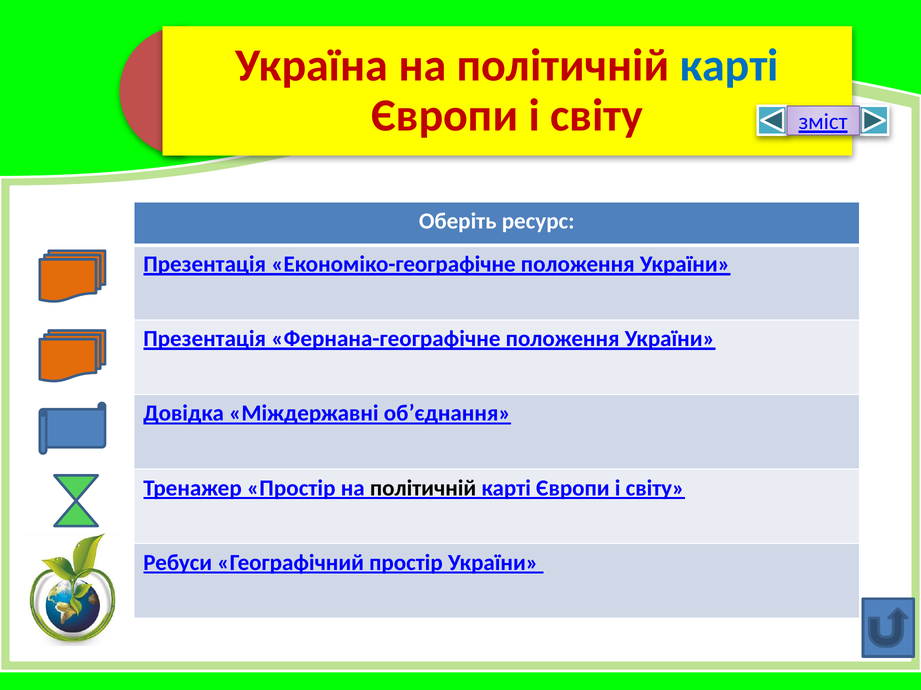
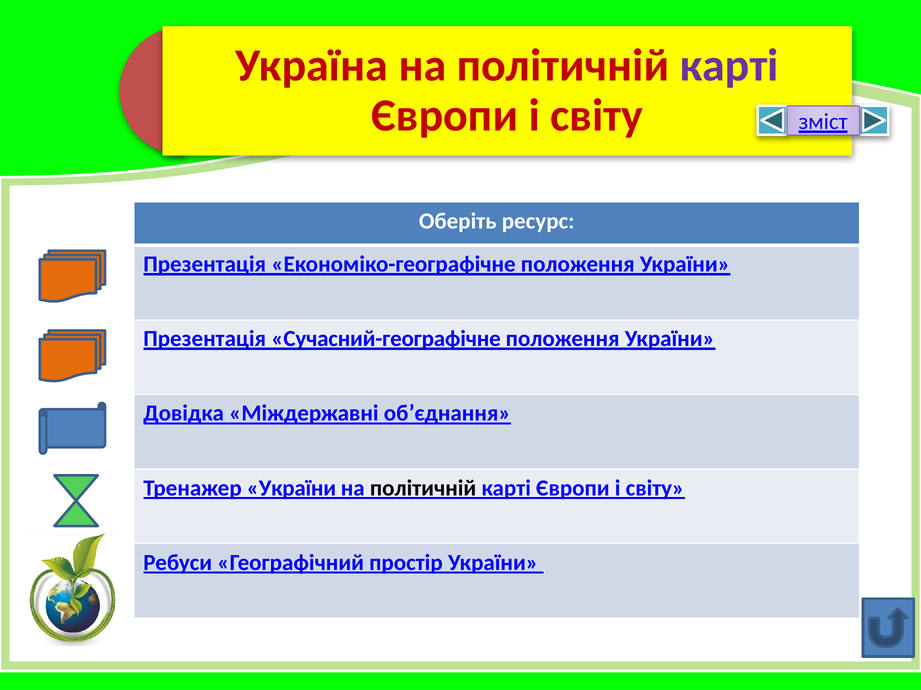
карті at (729, 66) colour: blue -> purple
Фернана-географічне: Фернана-географічне -> Сучасний-географічне
Тренажер Простір: Простір -> України
